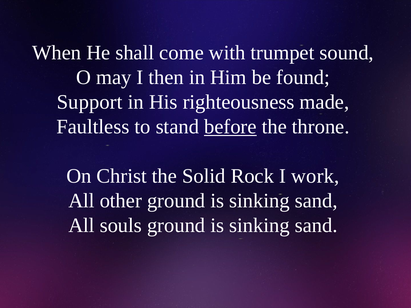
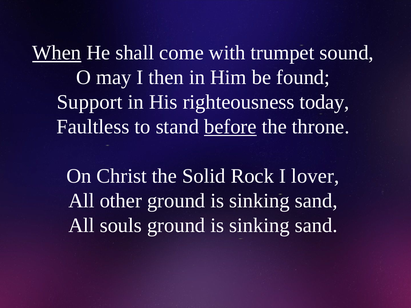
When underline: none -> present
made: made -> today
work: work -> lover
